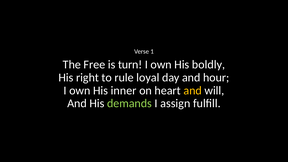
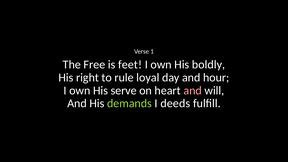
turn: turn -> feet
inner: inner -> serve
and at (193, 90) colour: yellow -> pink
assign: assign -> deeds
